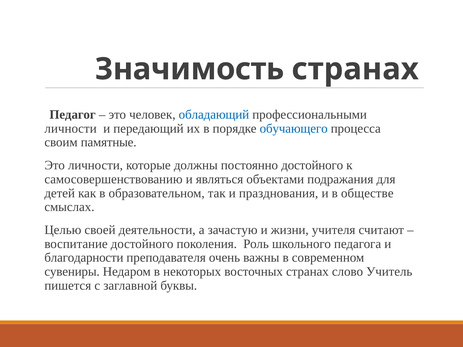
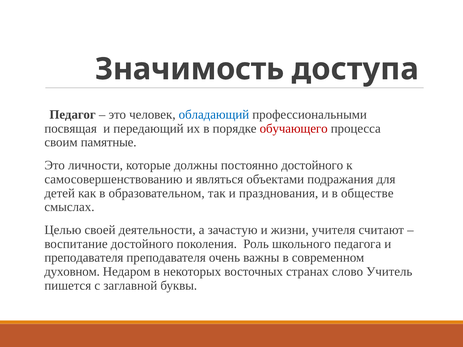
Значимость странах: странах -> доступа
личности at (71, 129): личности -> посвящая
обучающего colour: blue -> red
благодарности at (84, 258): благодарности -> преподавателя
сувениры: сувениры -> духовном
